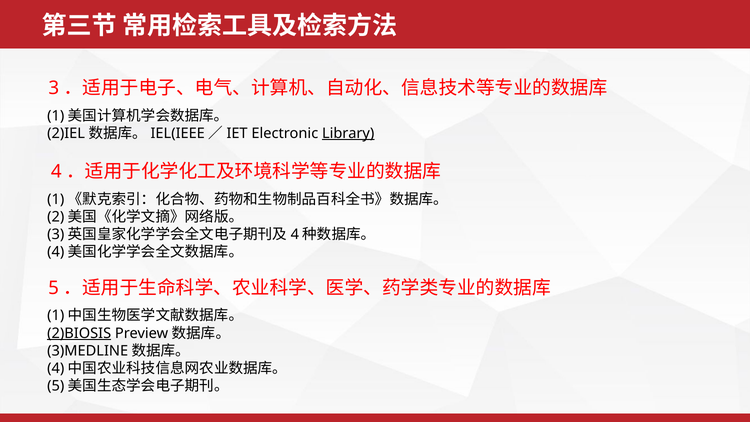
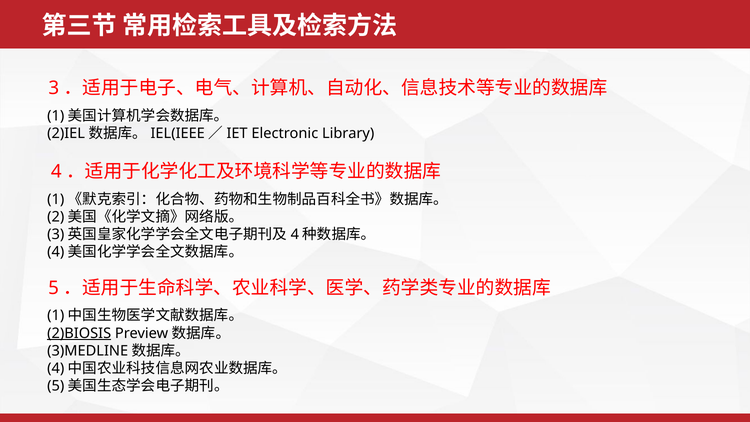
Library underline: present -> none
